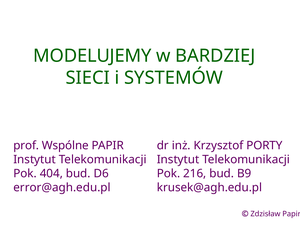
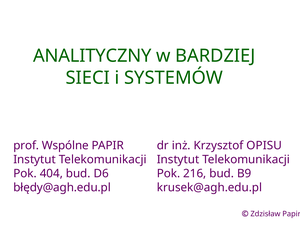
MODELUJEMY: MODELUJEMY -> ANALITYCZNY
PORTY: PORTY -> OPISU
error@agh.edu.pl: error@agh.edu.pl -> błędy@agh.edu.pl
